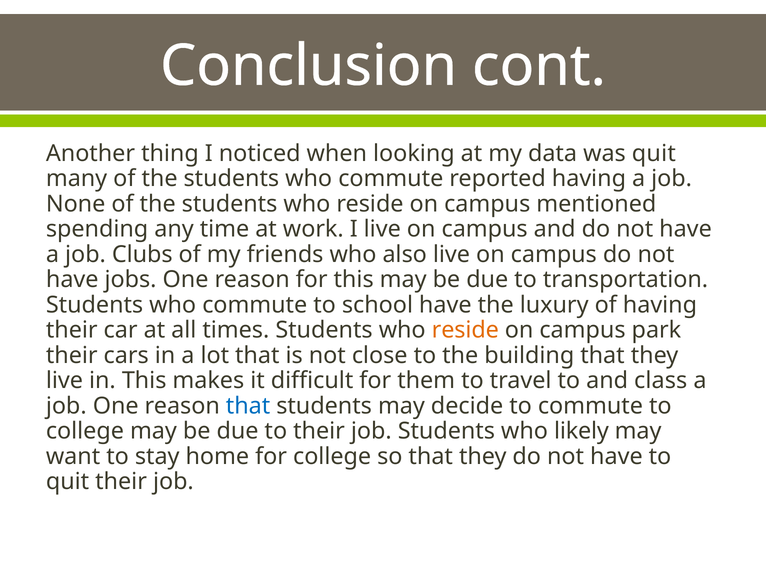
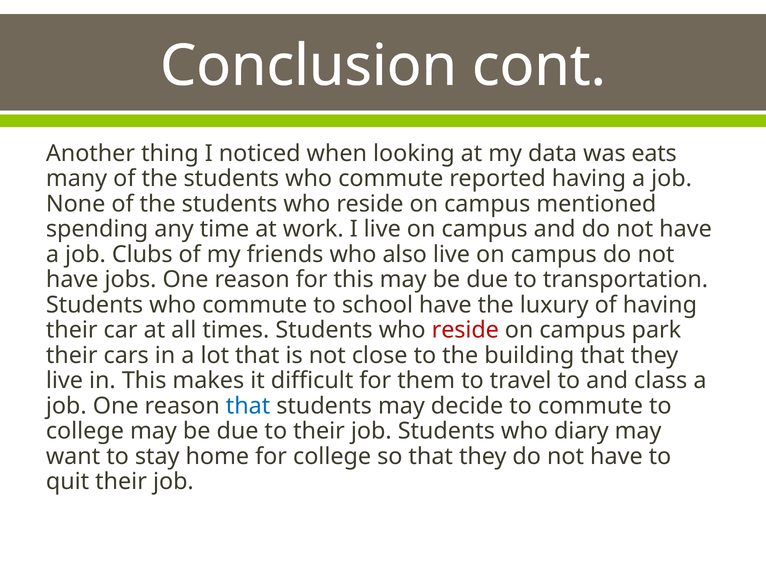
was quit: quit -> eats
reside at (465, 330) colour: orange -> red
likely: likely -> diary
